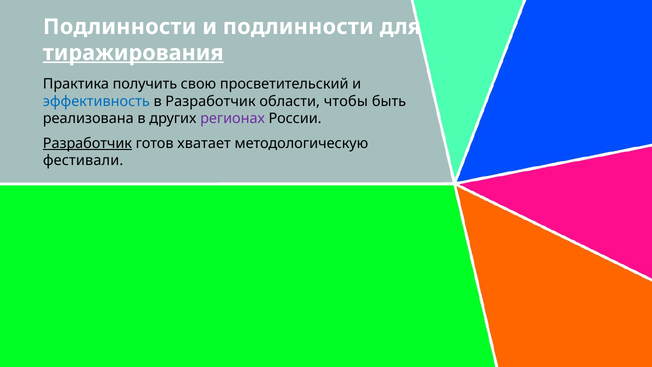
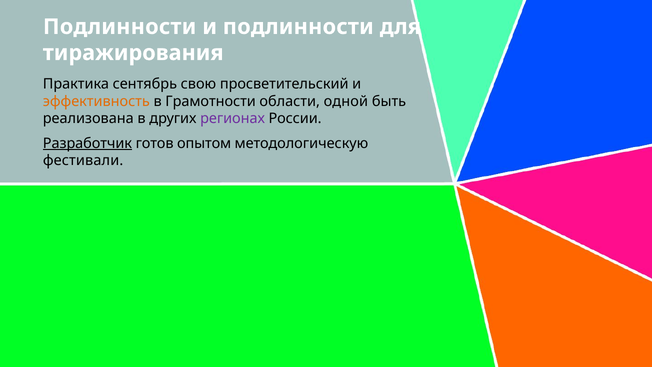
тиражирования underline: present -> none
получить: получить -> сентябрь
эффективность colour: blue -> orange
в Разработчик: Разработчик -> Грамотности
чтобы: чтобы -> одной
хватает: хватает -> опытом
